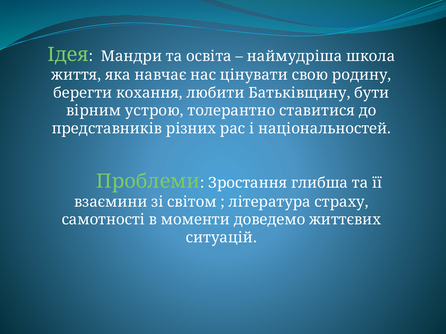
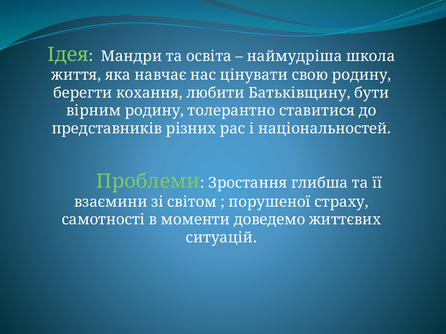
вірним устрою: устрою -> родину
література: література -> порушеної
